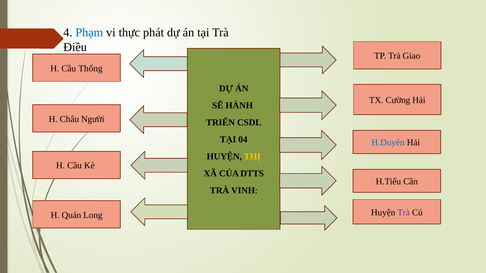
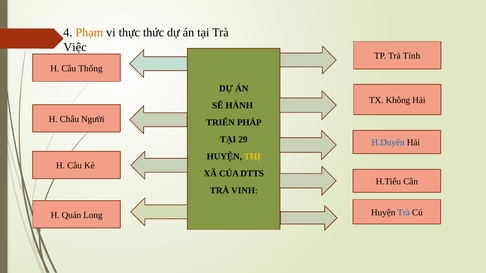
Phạm colour: blue -> orange
phát: phát -> thức
Điều: Điều -> Việc
Giao: Giao -> Tính
Cường: Cường -> Không
CSDL: CSDL -> PHÁP
04: 04 -> 29
Trà at (404, 213) colour: purple -> blue
